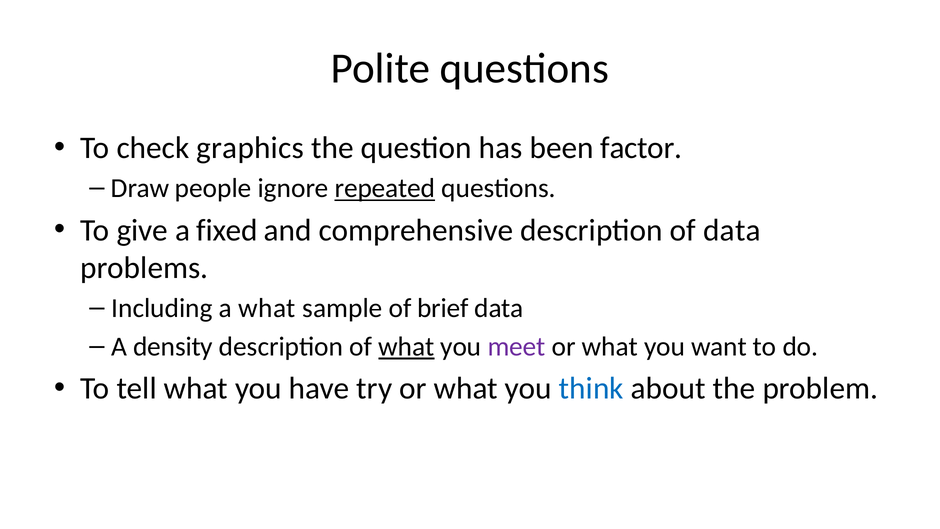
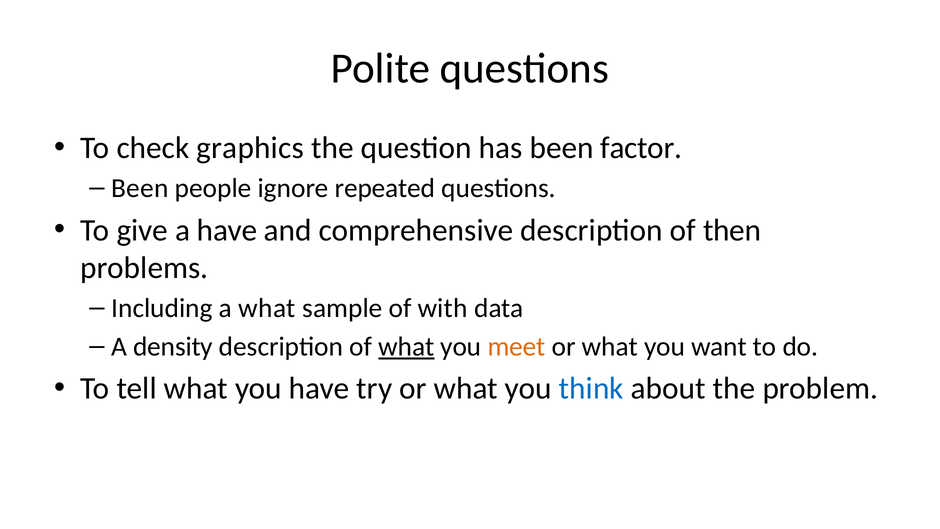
Draw at (140, 188): Draw -> Been
repeated underline: present -> none
a fixed: fixed -> have
of data: data -> then
brief: brief -> with
meet colour: purple -> orange
